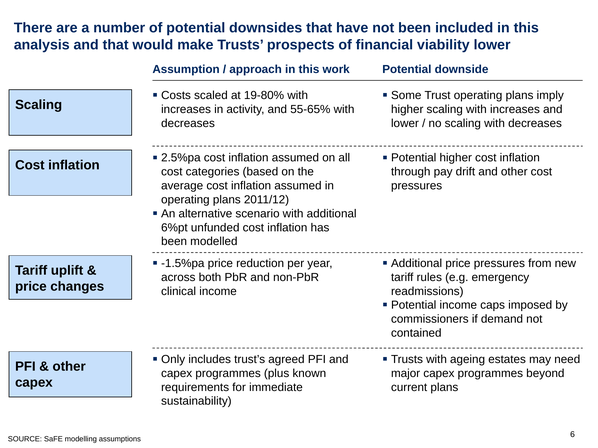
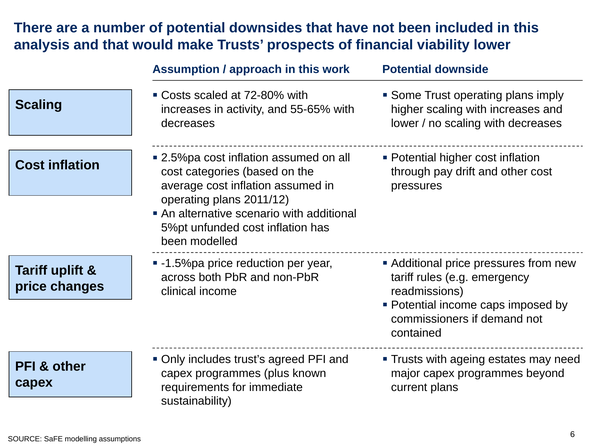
19-80%: 19-80% -> 72-80%
6%pt: 6%pt -> 5%pt
